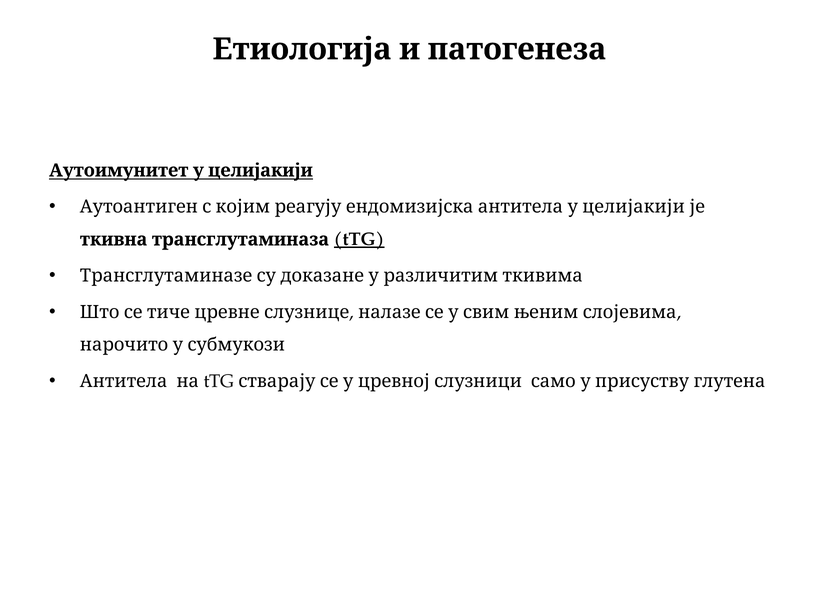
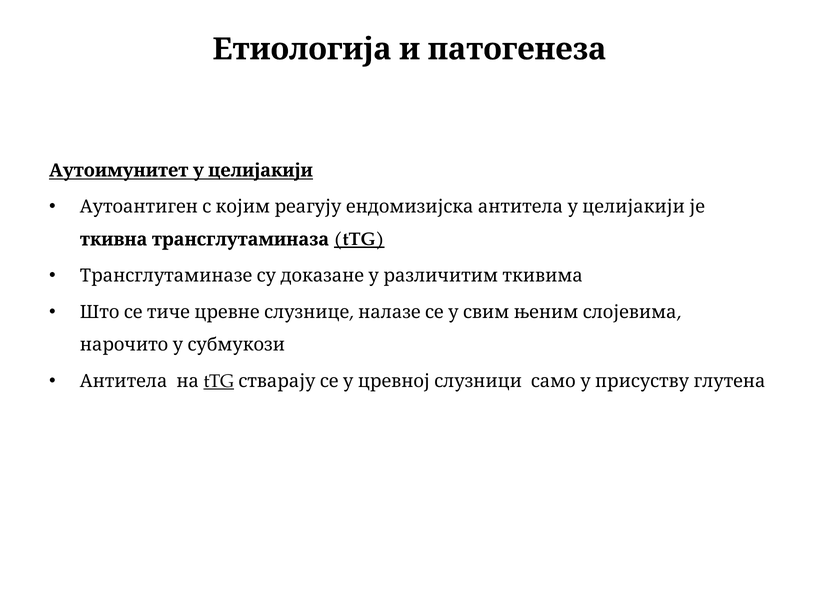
tTG at (219, 381) underline: none -> present
